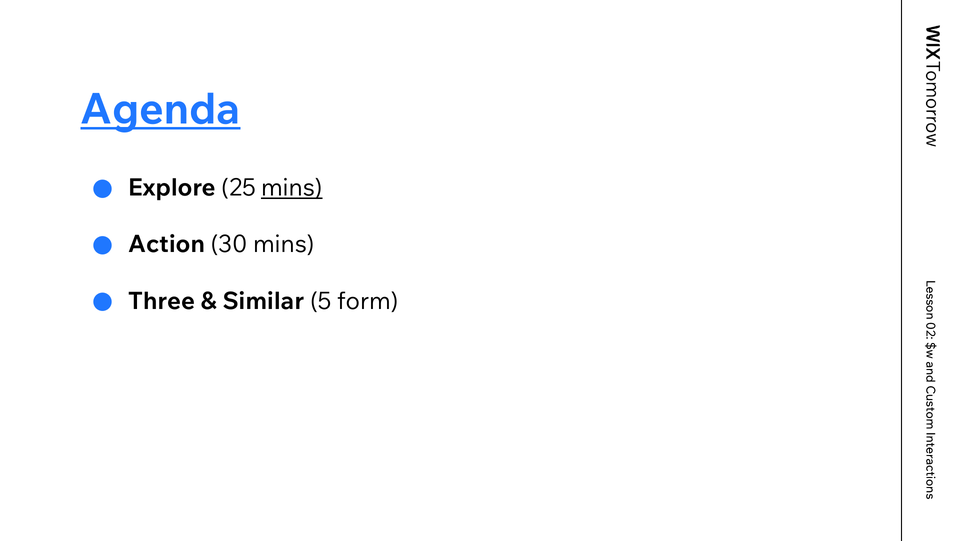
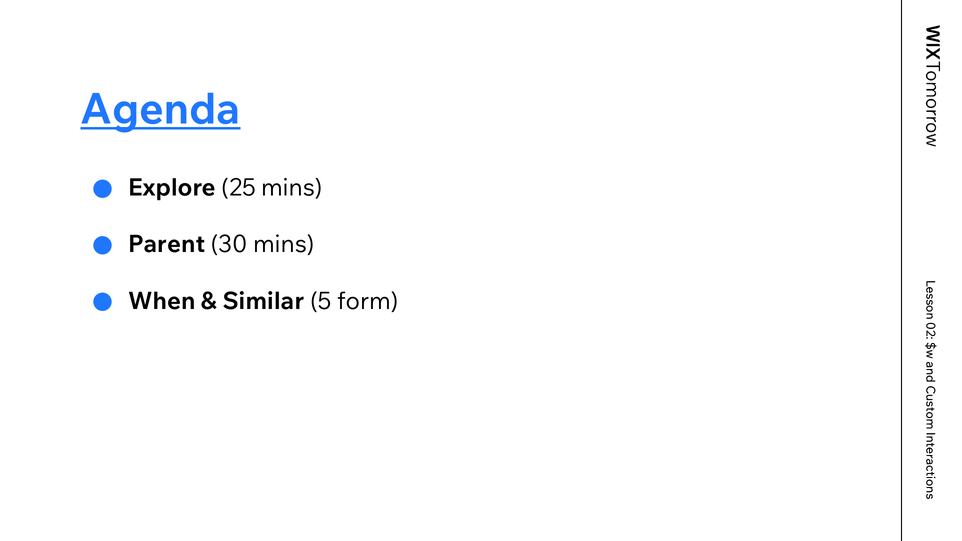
mins at (292, 188) underline: present -> none
Action: Action -> Parent
Three: Three -> When
